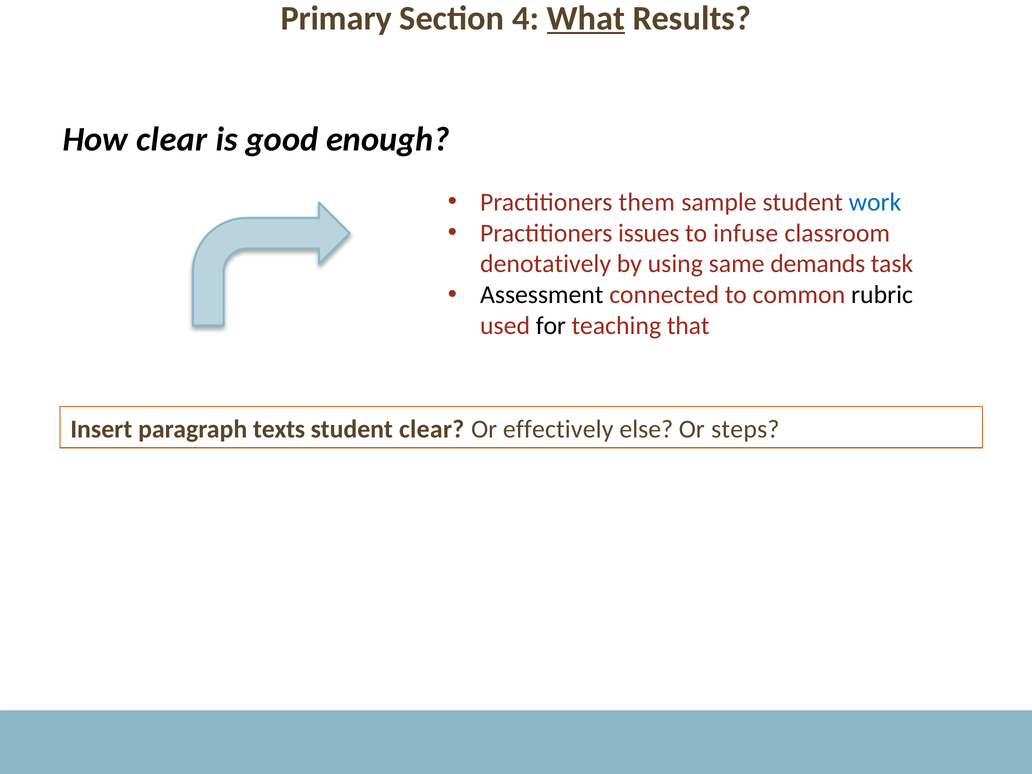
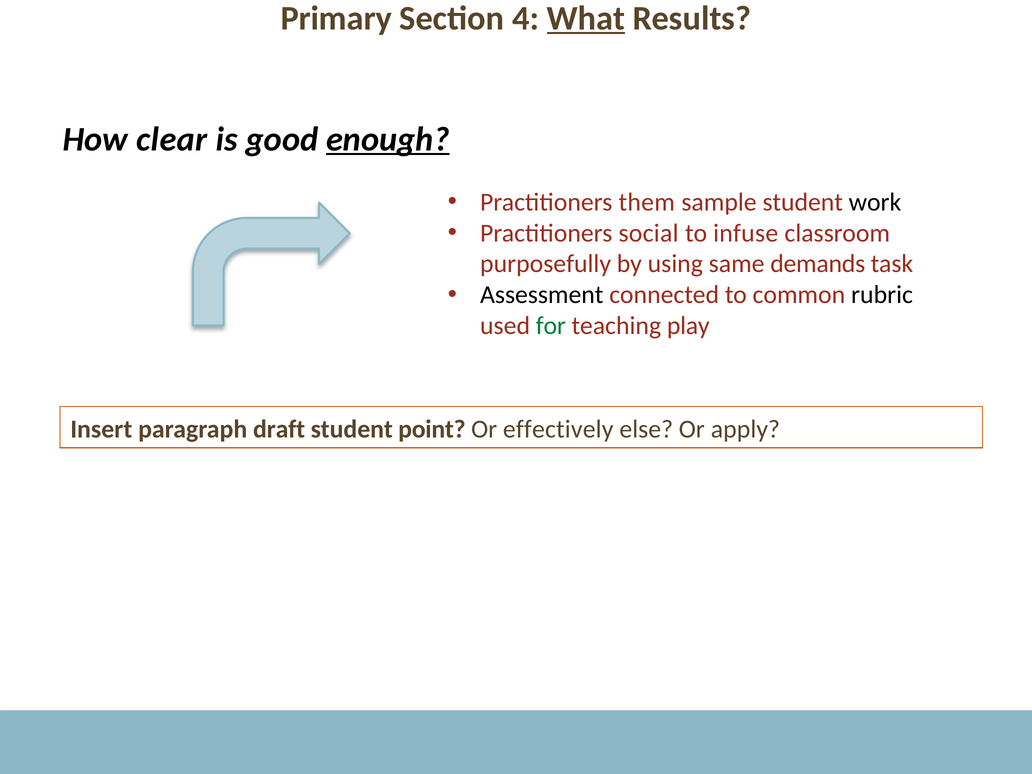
enough underline: none -> present
work colour: blue -> black
issues: issues -> social
denotatively: denotatively -> purposefully
for colour: black -> green
that: that -> play
texts: texts -> draft
student clear: clear -> point
steps: steps -> apply
